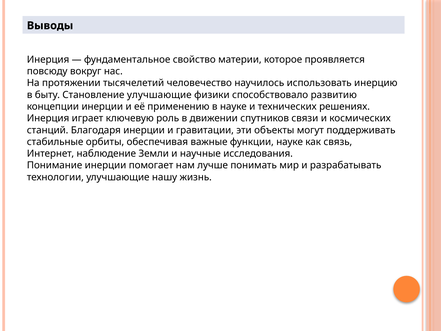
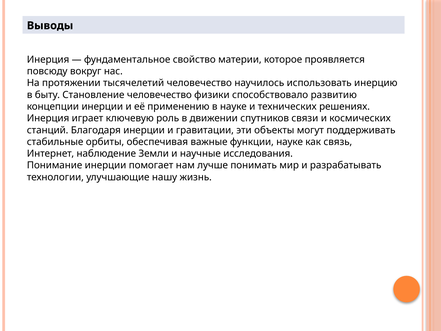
Становление улучшающие: улучшающие -> человечество
